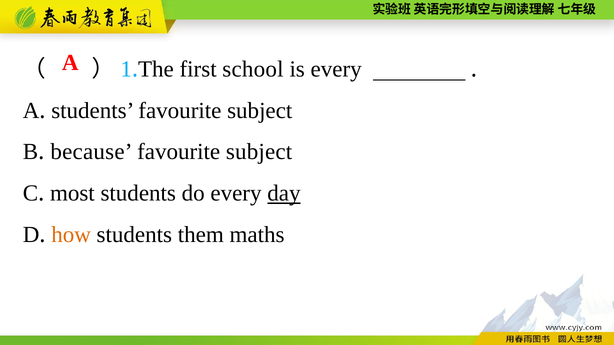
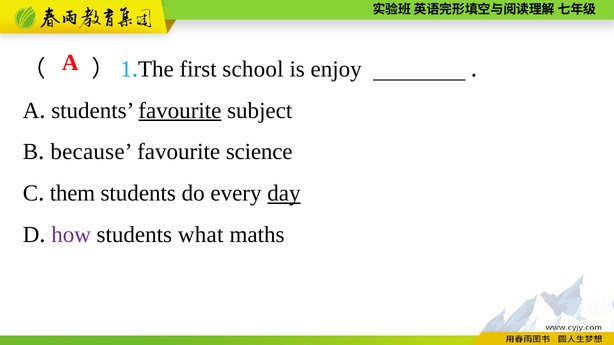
is every: every -> enjoy
favourite at (180, 111) underline: none -> present
subject at (259, 152): subject -> science
most: most -> them
how colour: orange -> purple
them: them -> what
